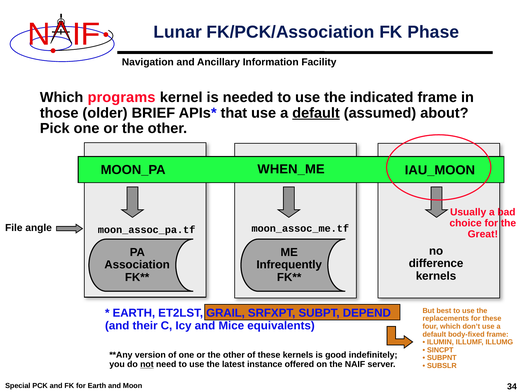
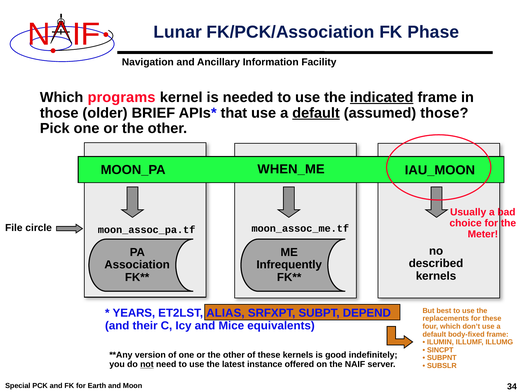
indicated underline: none -> present
assumed about: about -> those
angle: angle -> circle
Great: Great -> Meter
difference: difference -> described
EARTH at (134, 313): EARTH -> YEARS
GRAIL: GRAIL -> ALIAS
